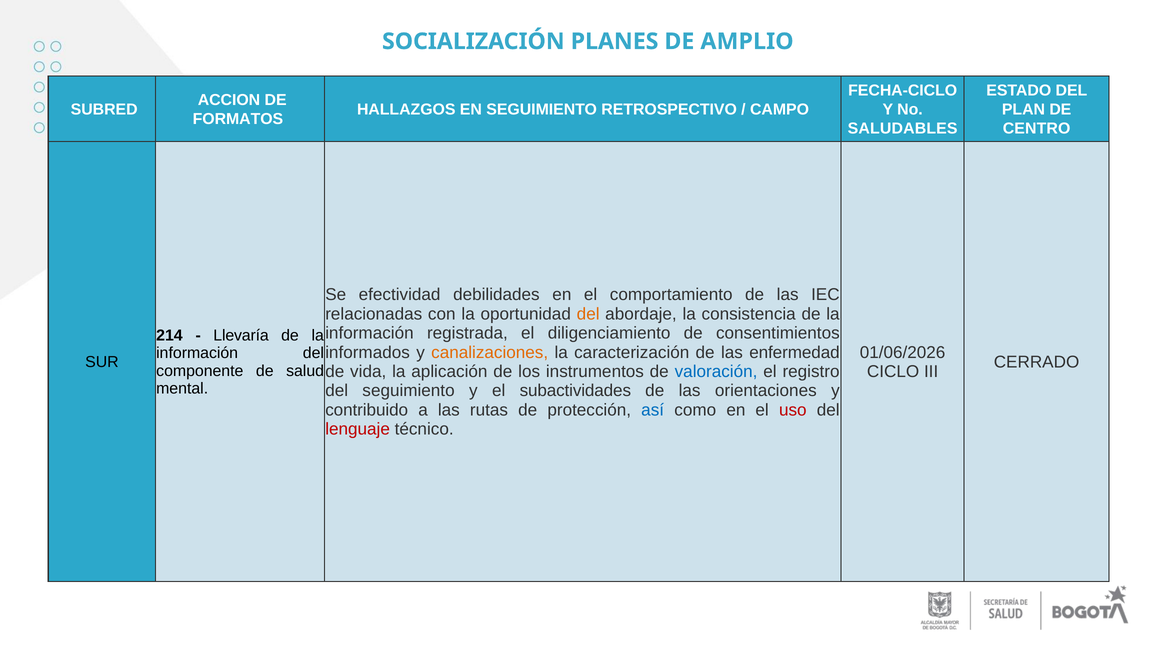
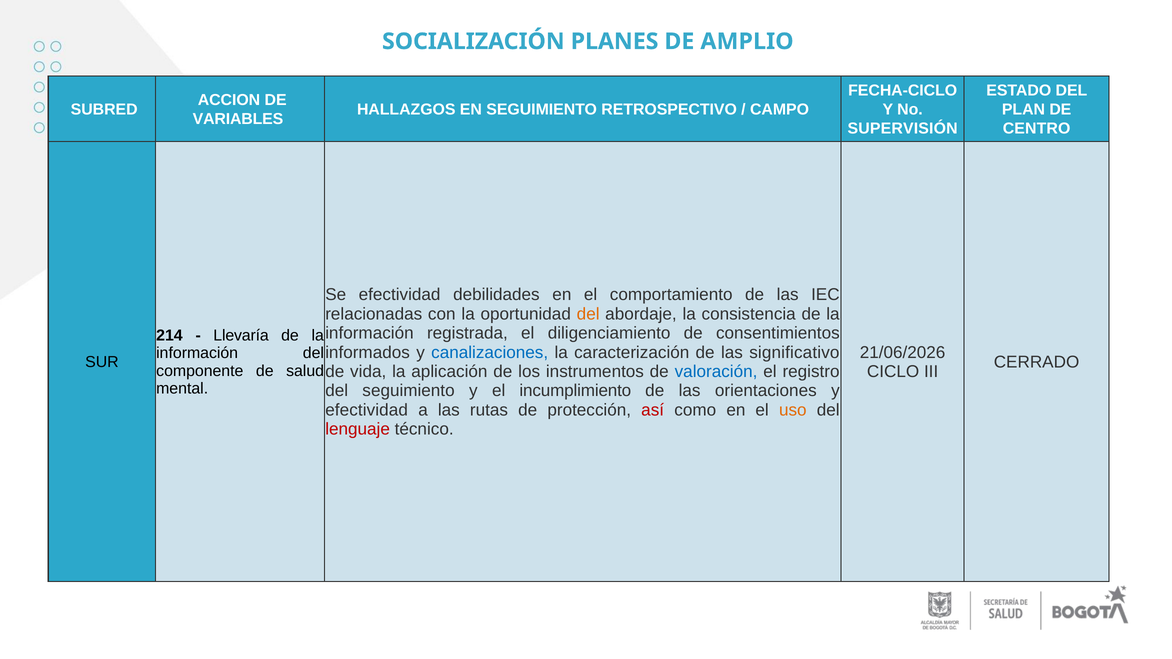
FORMATOS: FORMATOS -> VARIABLES
SALUDABLES: SALUDABLES -> SUPERVISIÓN
canalizaciones colour: orange -> blue
enfermedad: enfermedad -> significativo
01/06/2026: 01/06/2026 -> 21/06/2026
subactividades: subactividades -> incumplimiento
contribuido at (367, 410): contribuido -> efectividad
así colour: blue -> red
uso colour: red -> orange
